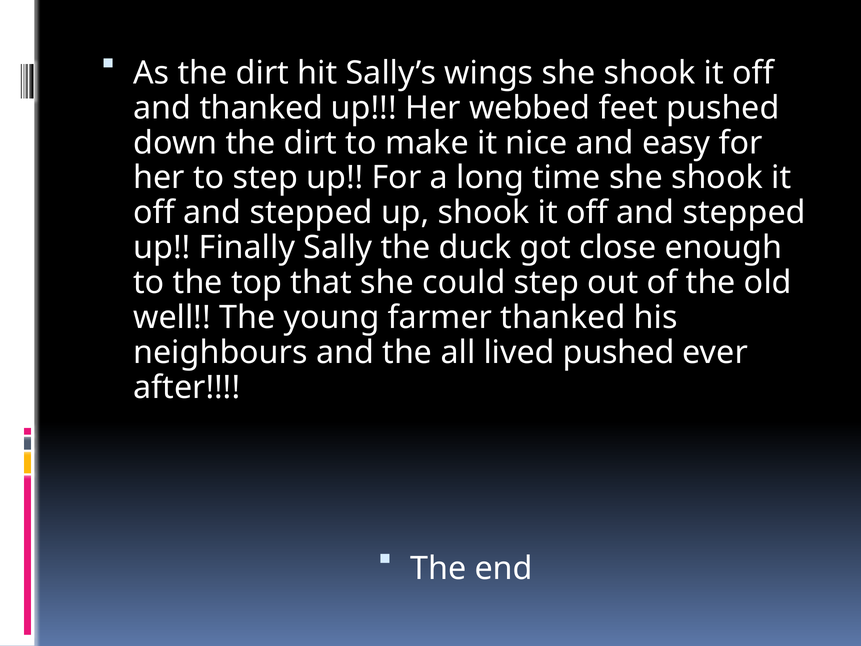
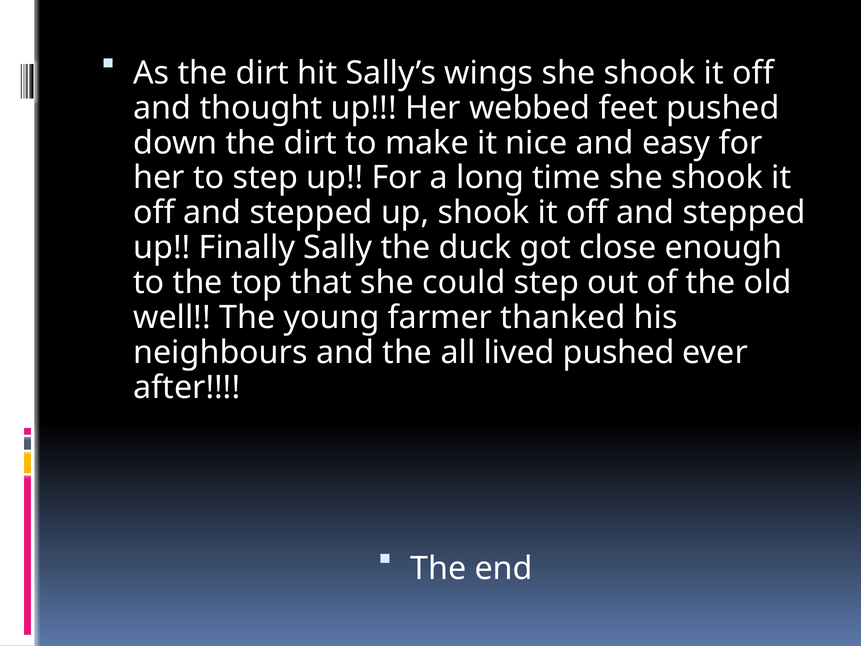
and thanked: thanked -> thought
